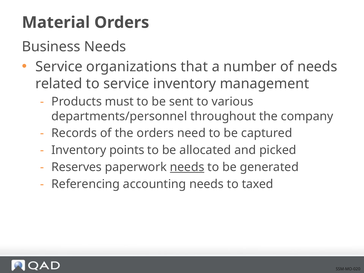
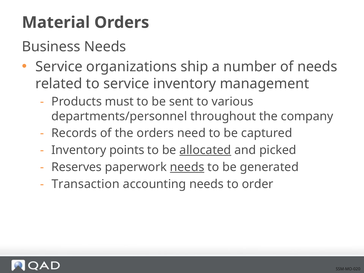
that: that -> ship
allocated underline: none -> present
Referencing: Referencing -> Transaction
taxed: taxed -> order
